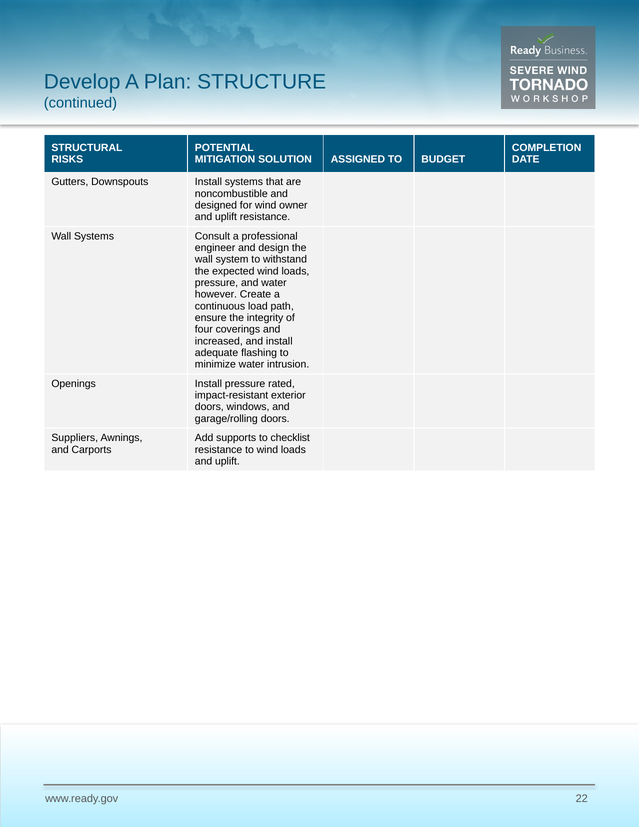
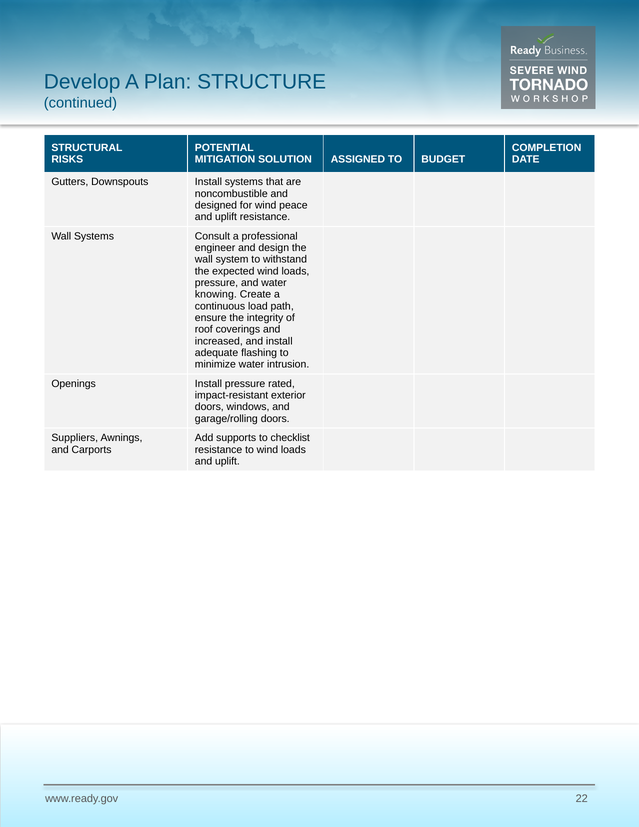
owner: owner -> peace
however: however -> knowing
four: four -> roof
